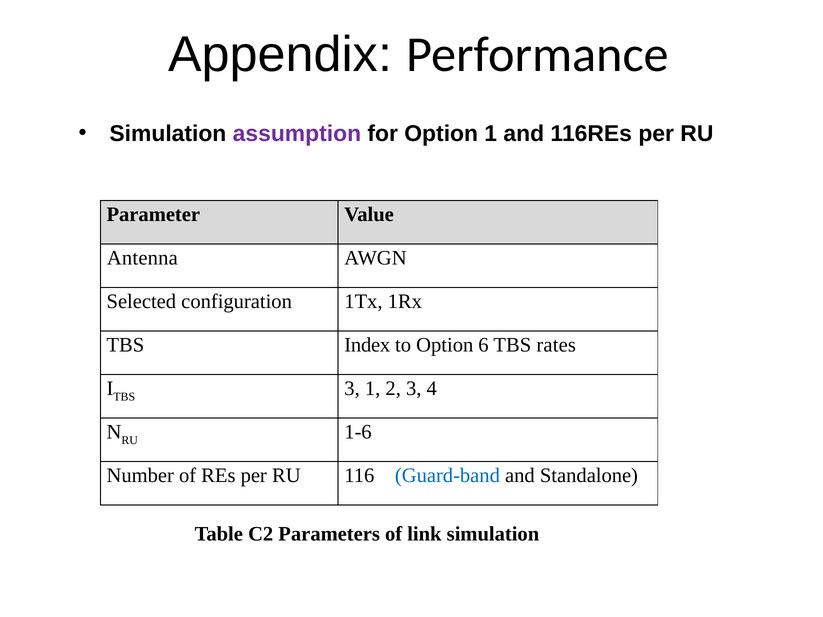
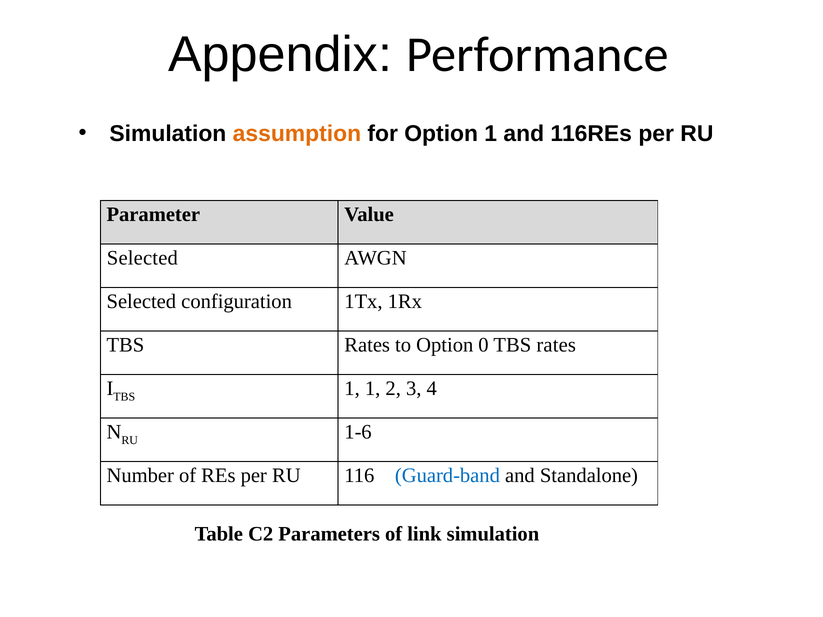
assumption colour: purple -> orange
Antenna at (142, 258): Antenna -> Selected
Index at (367, 345): Index -> Rates
6: 6 -> 0
TBS 3: 3 -> 1
